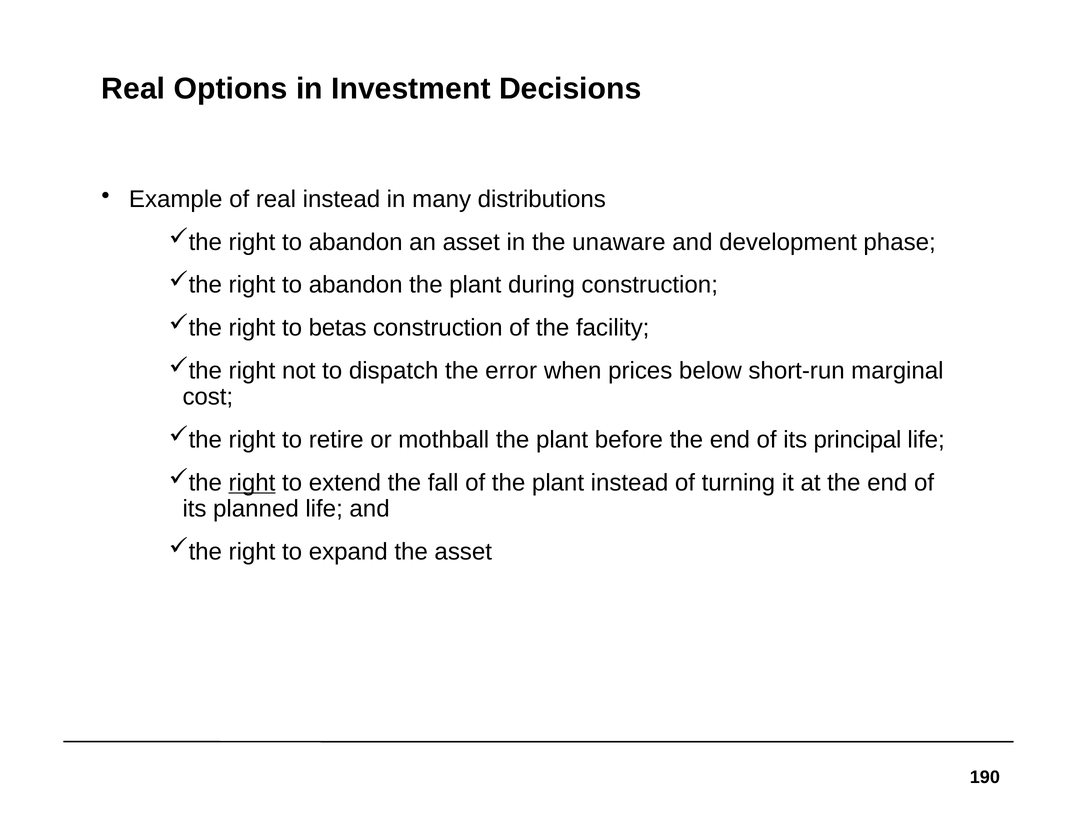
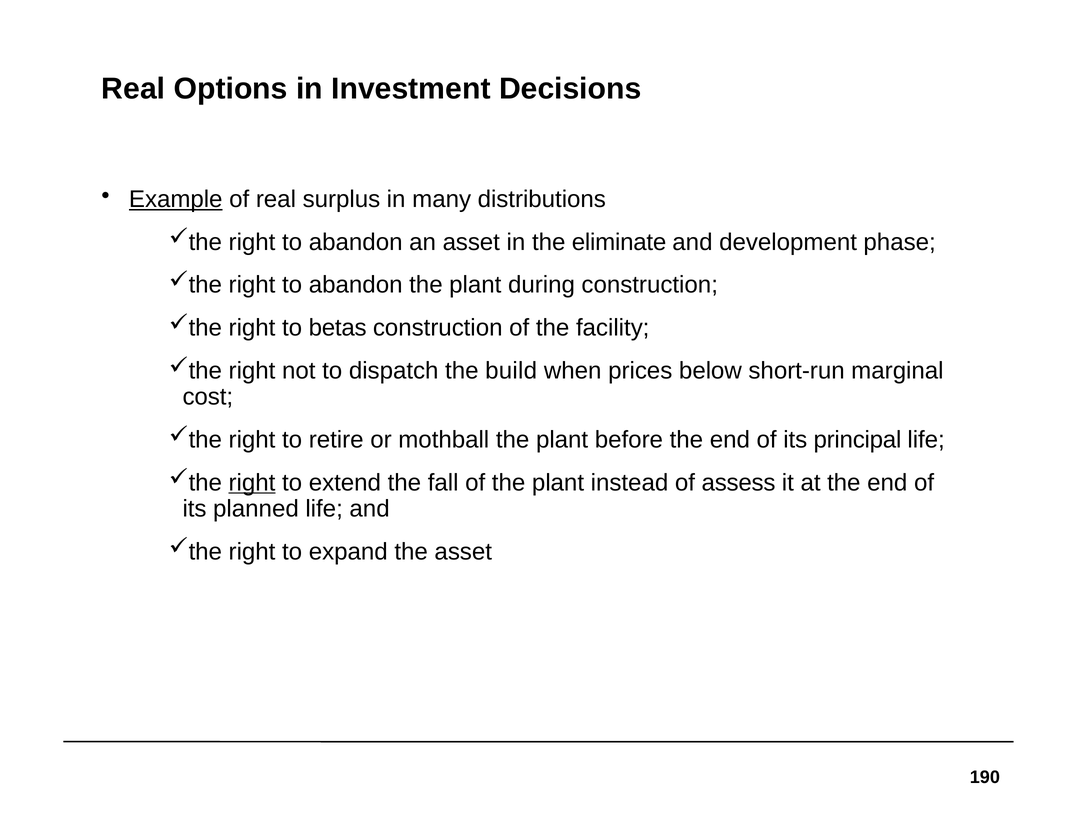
Example underline: none -> present
real instead: instead -> surplus
unaware: unaware -> eliminate
error: error -> build
turning: turning -> assess
